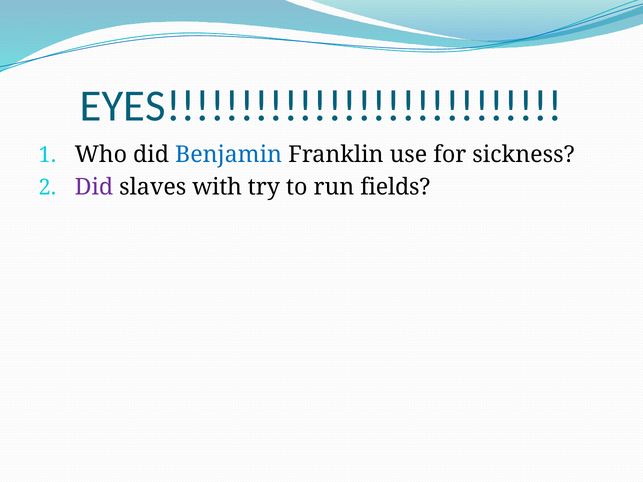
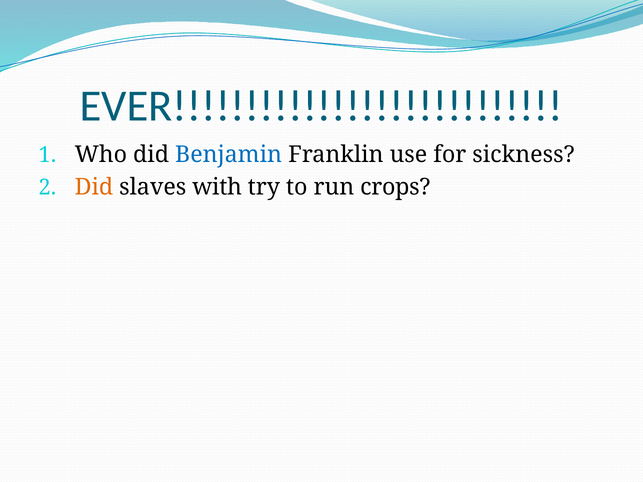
EYES: EYES -> EVER
Did at (94, 187) colour: purple -> orange
fields: fields -> crops
